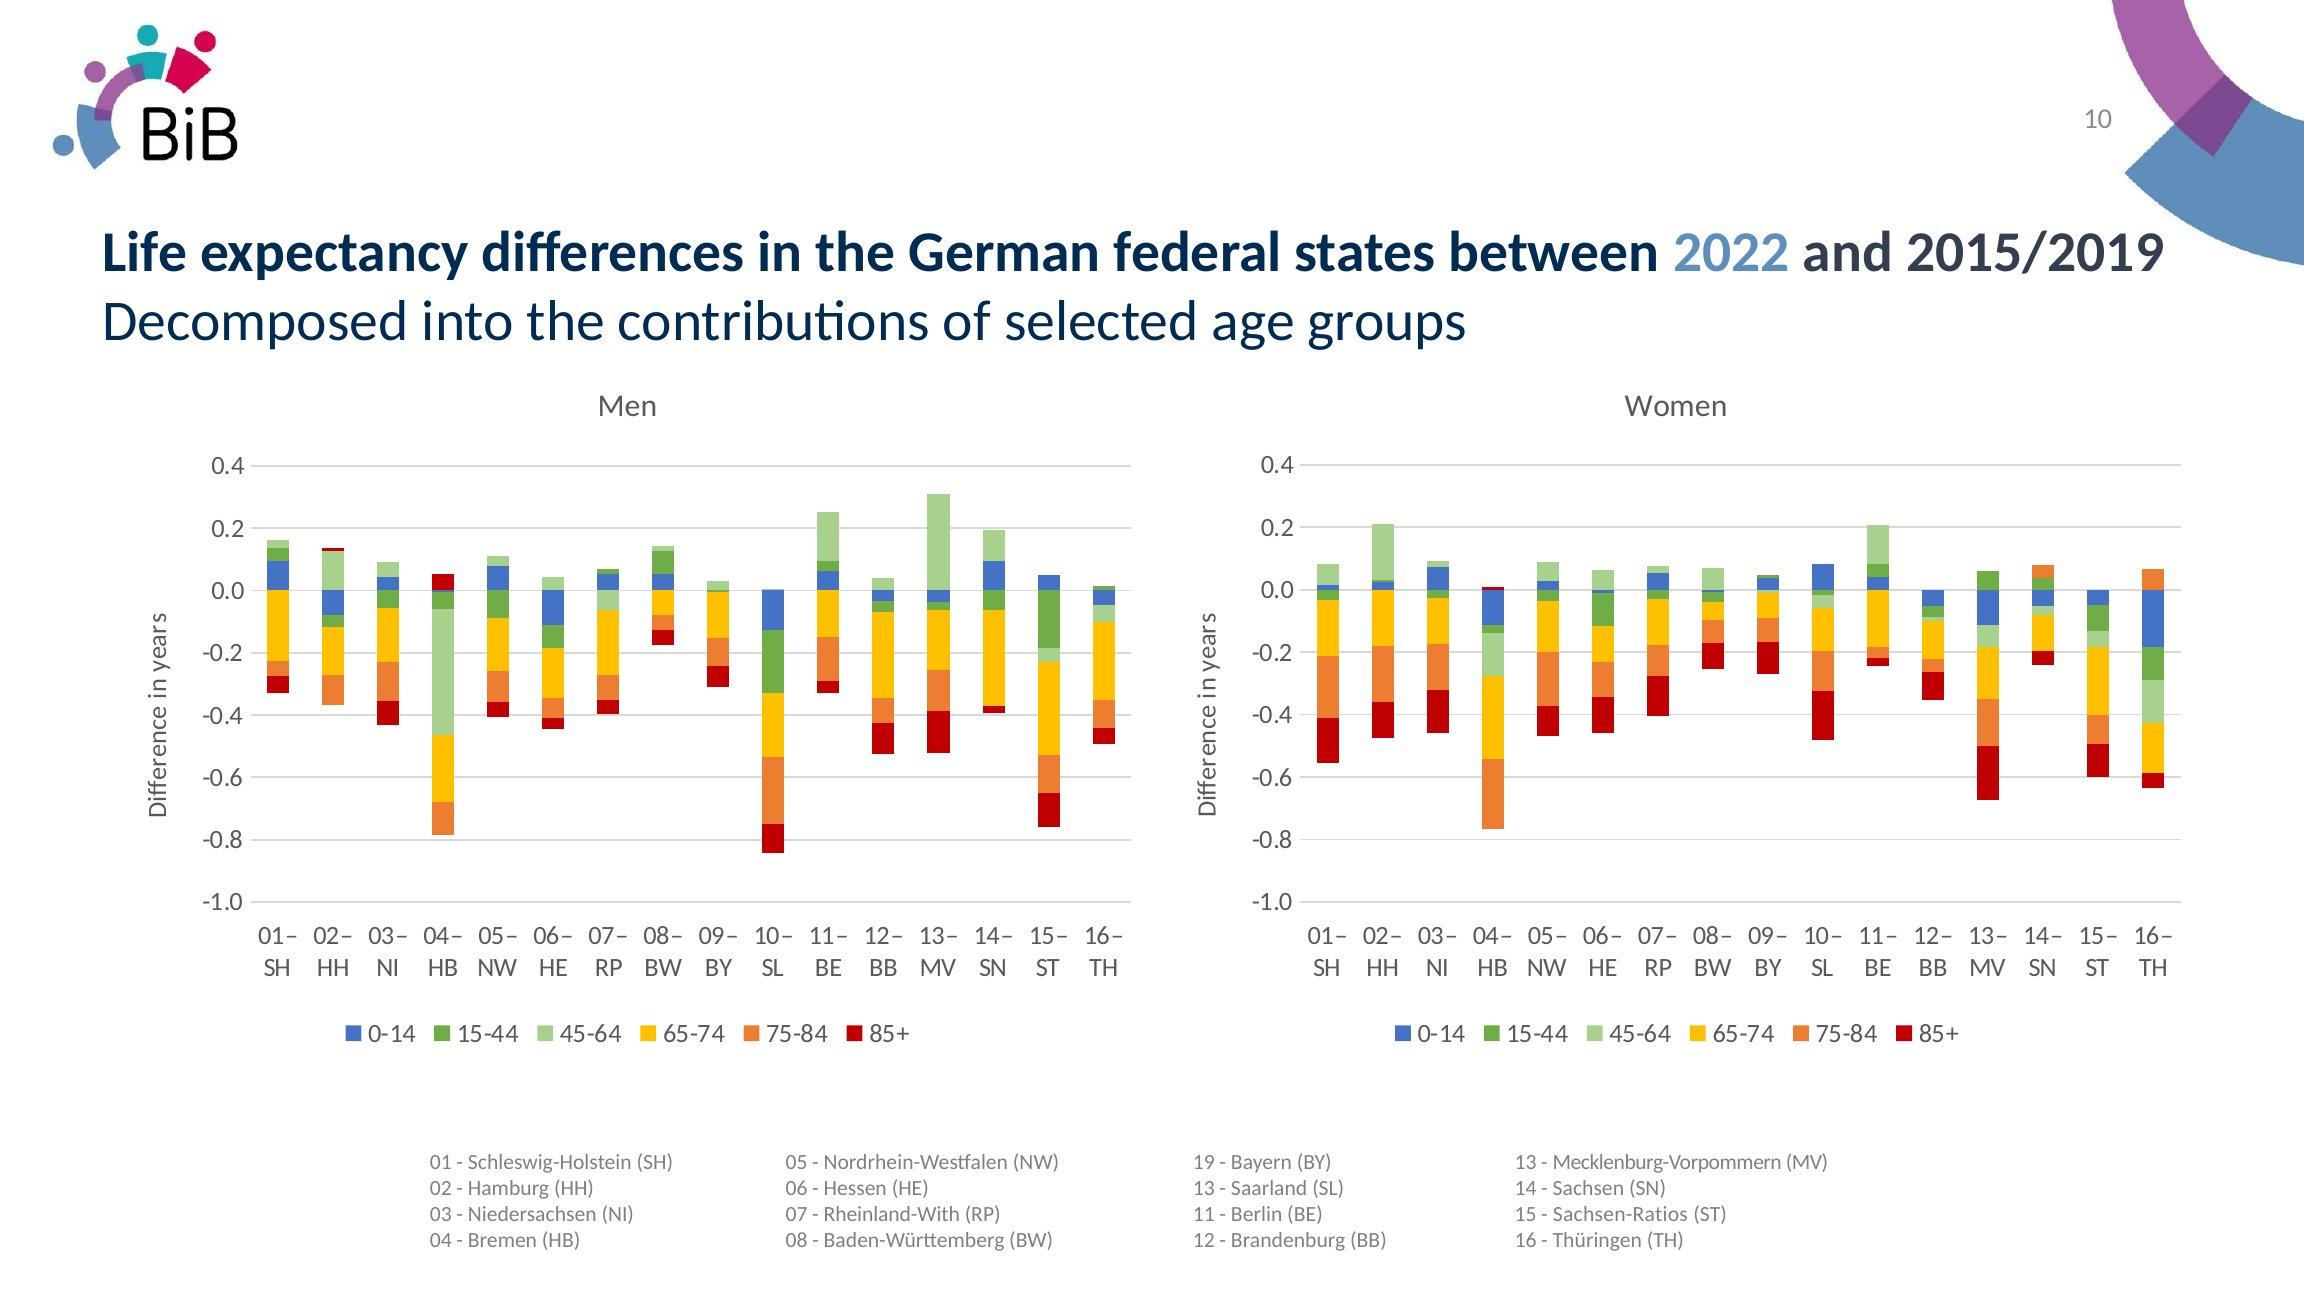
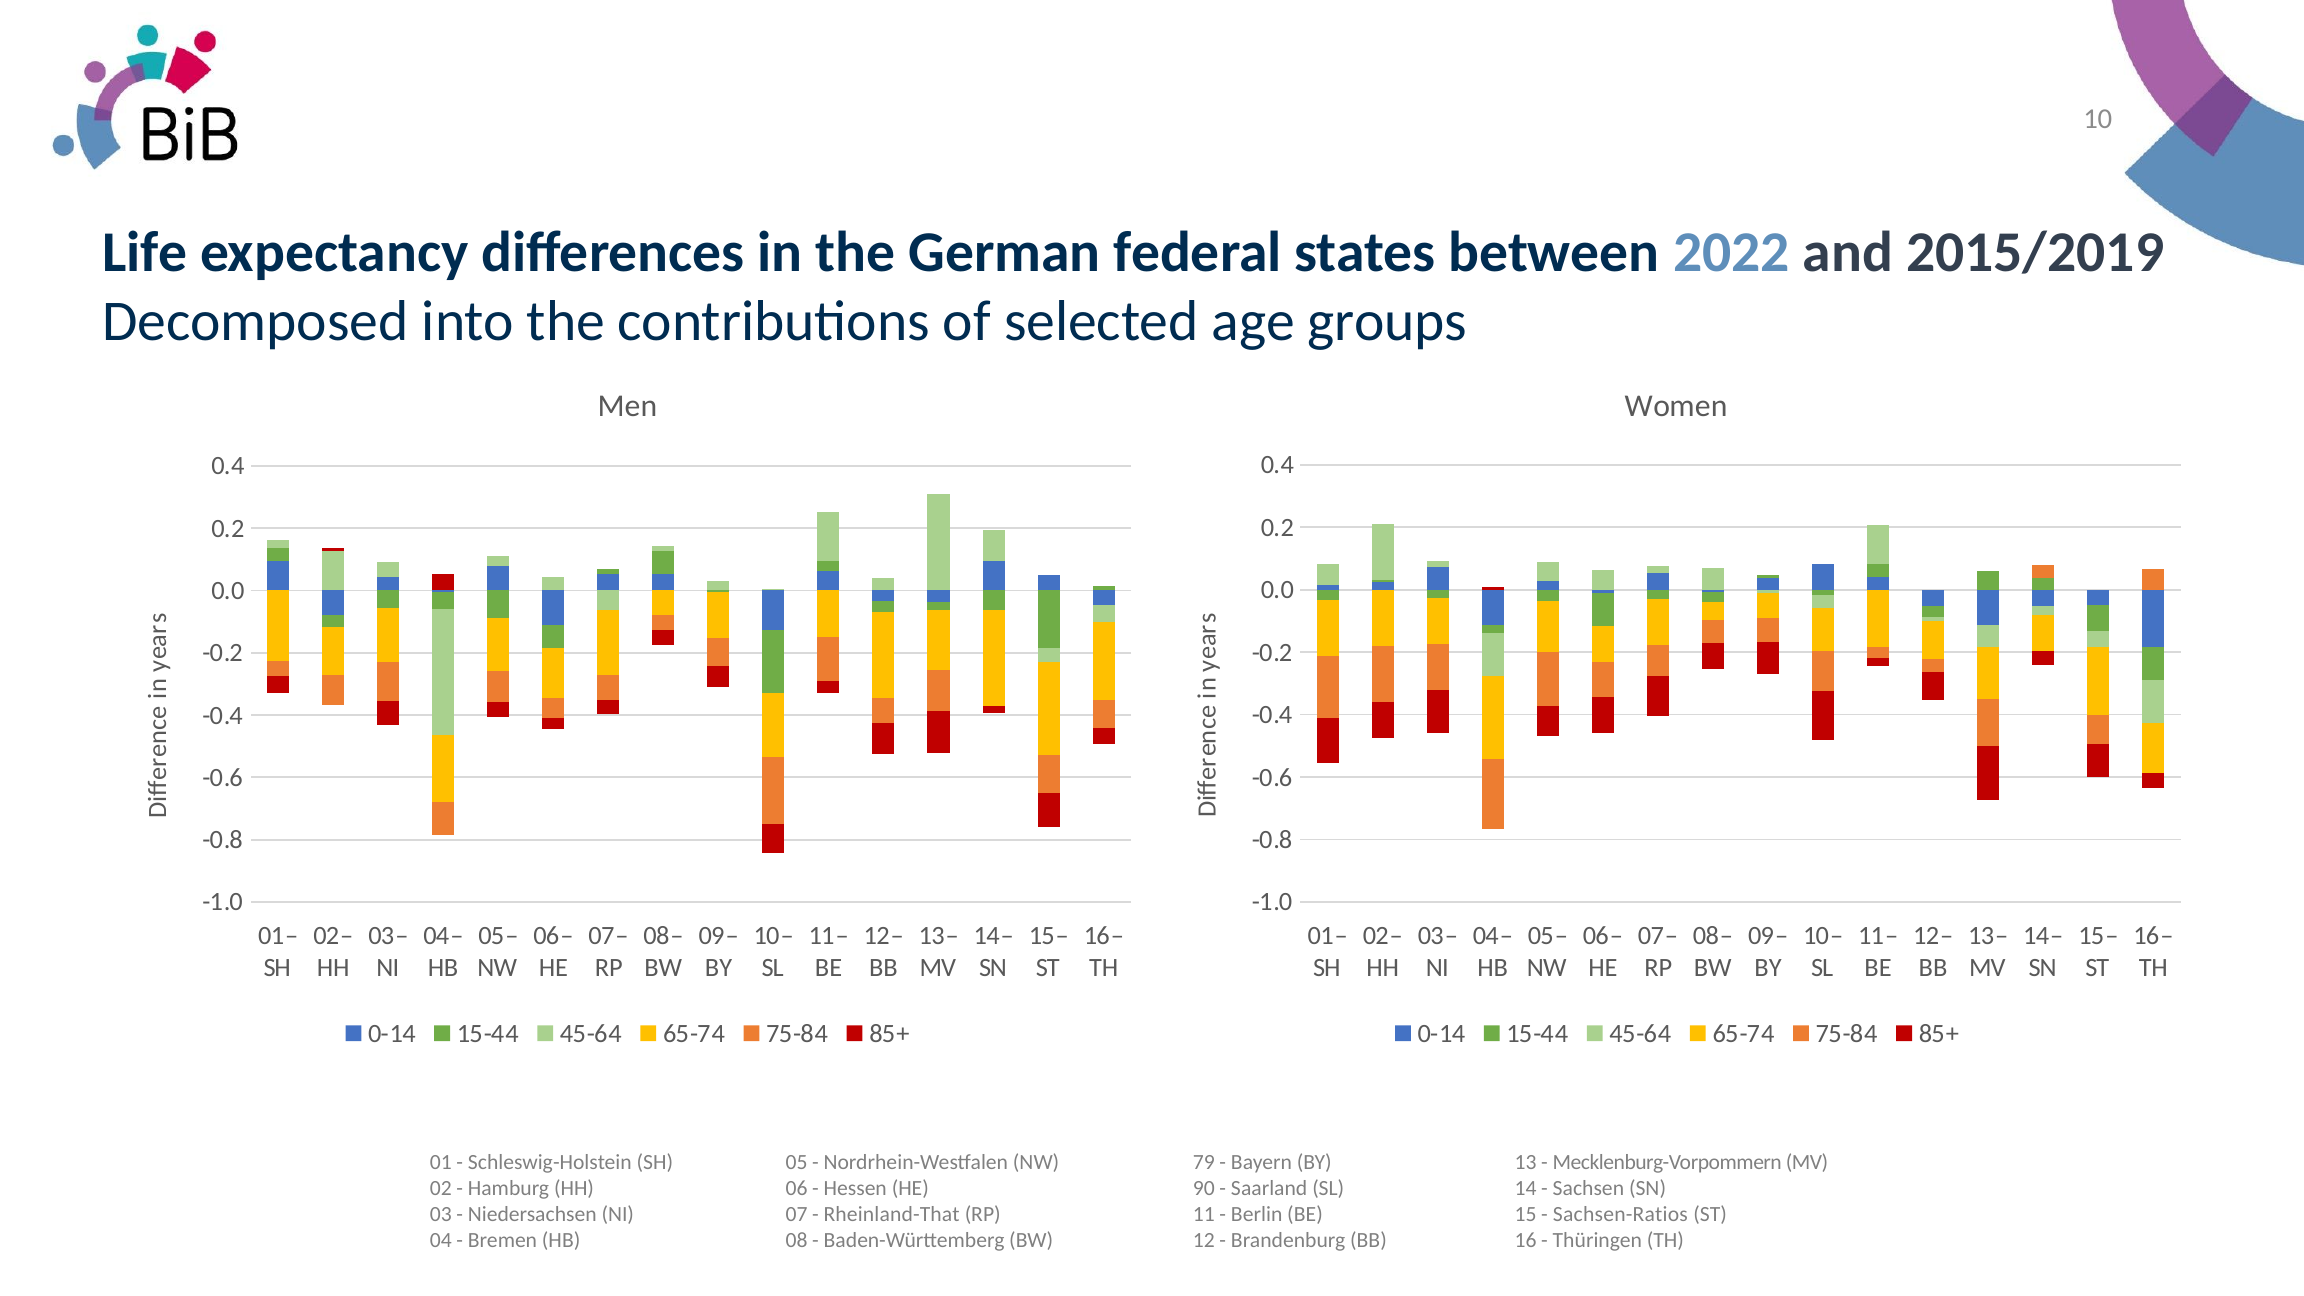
19: 19 -> 79
HE 13: 13 -> 90
Rheinland-With: Rheinland-With -> Rheinland-That
